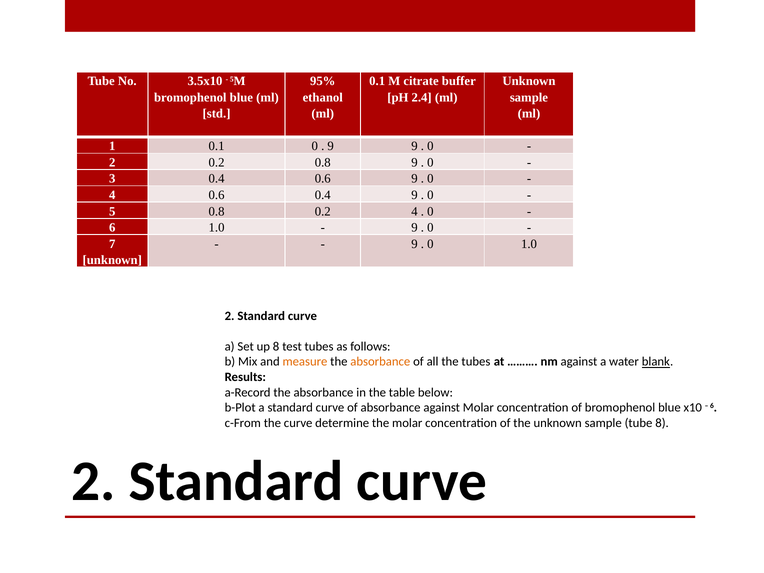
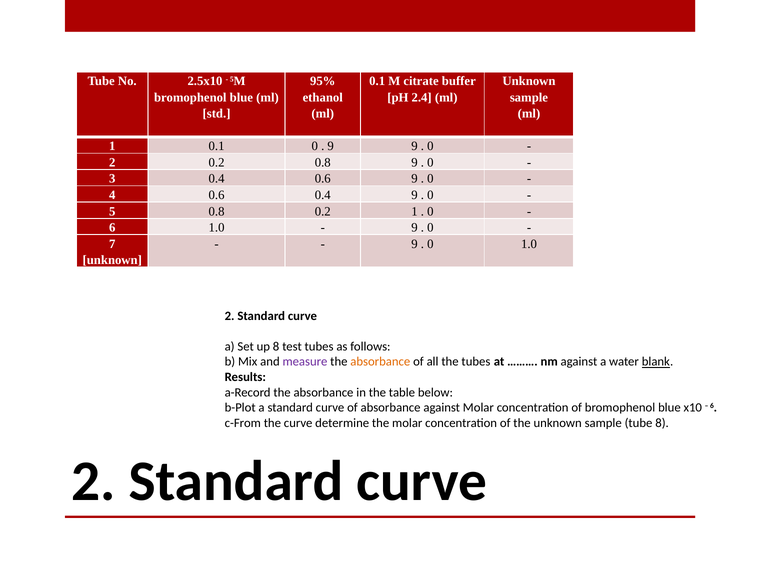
3.5x10: 3.5x10 -> 2.5x10
0.2 4: 4 -> 1
measure colour: orange -> purple
